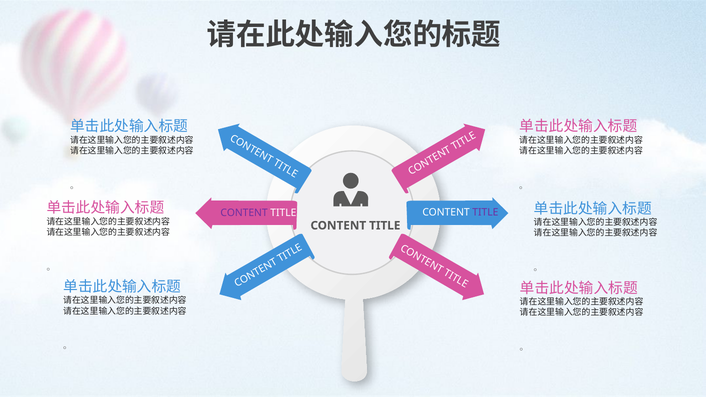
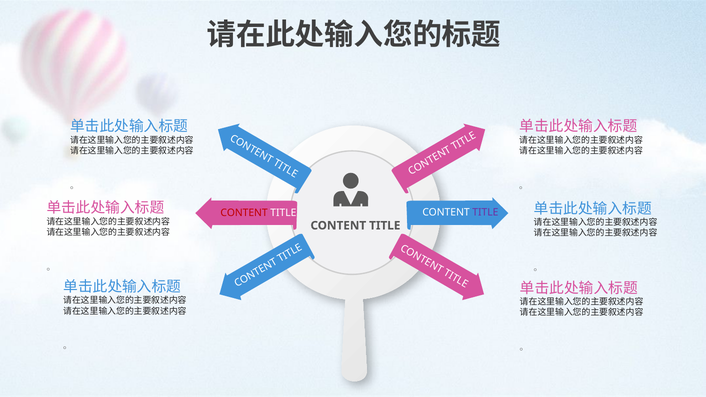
CONTENT at (244, 213) colour: purple -> red
